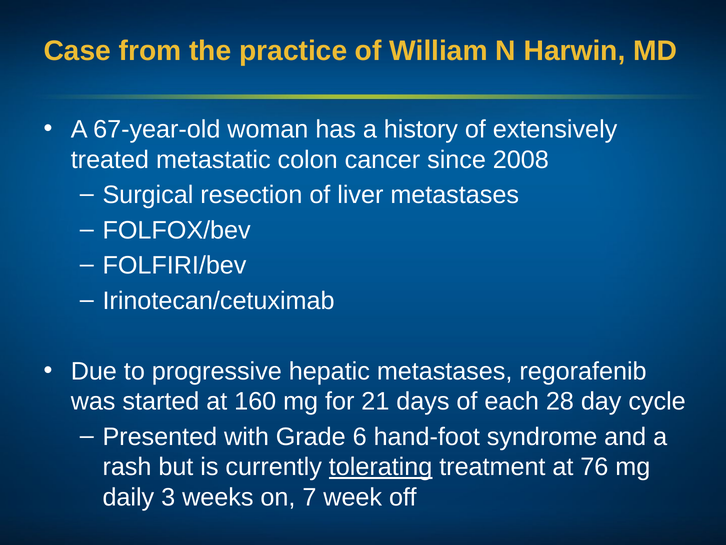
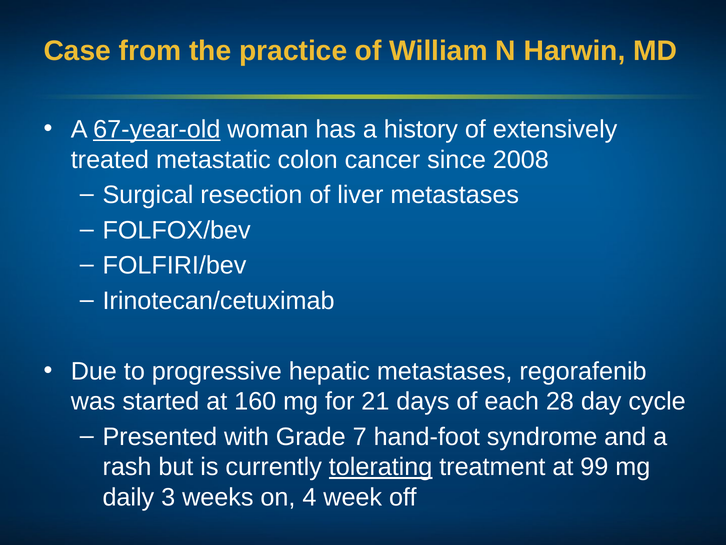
67-year-old underline: none -> present
6: 6 -> 7
76: 76 -> 99
7: 7 -> 4
